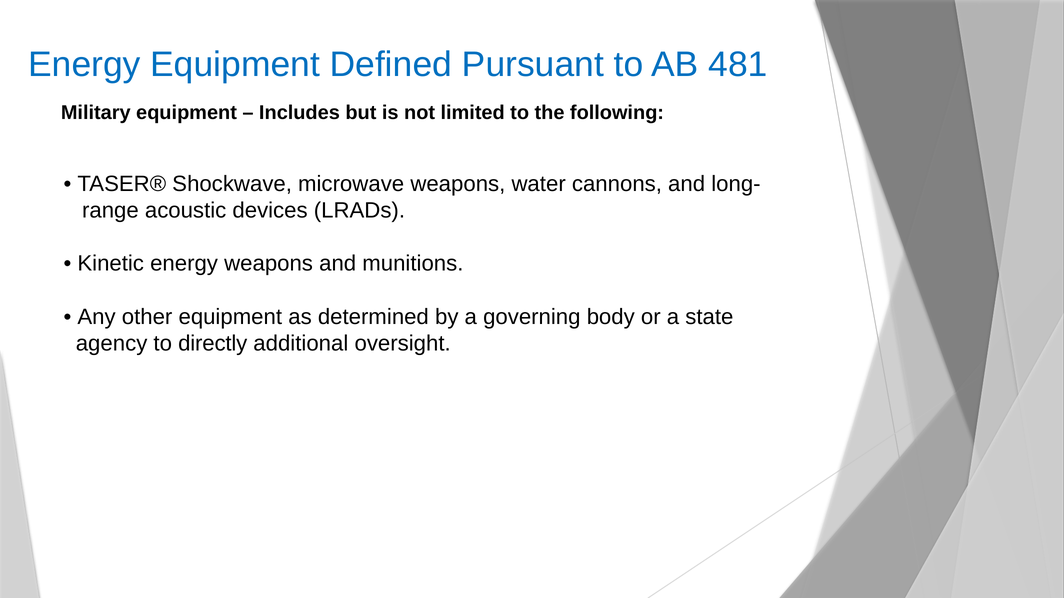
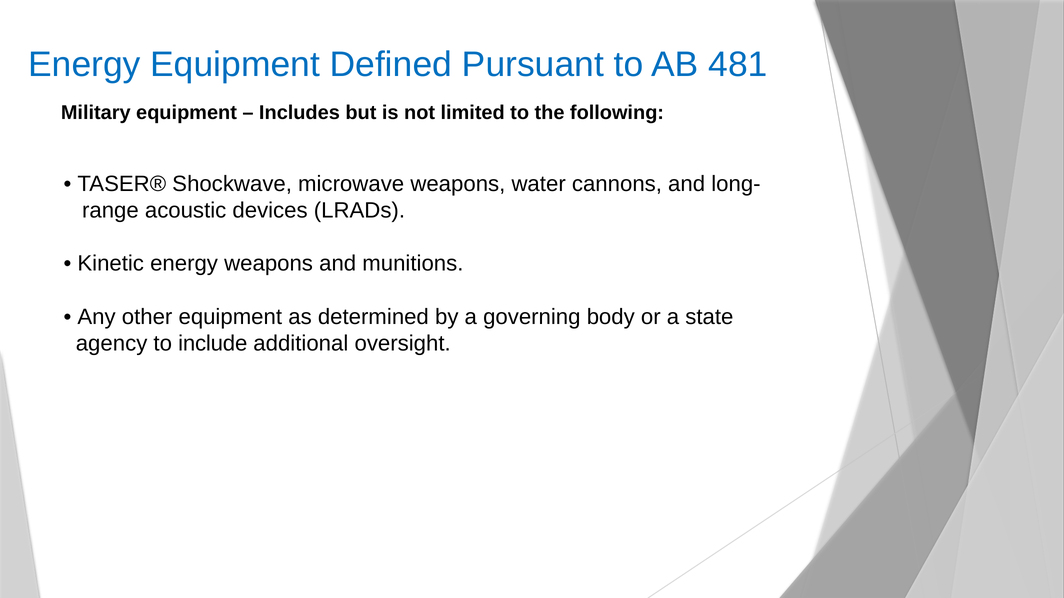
directly: directly -> include
